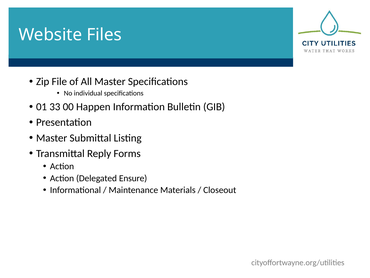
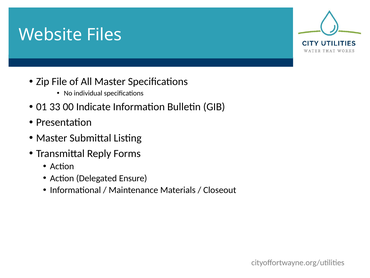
Happen: Happen -> Indicate
